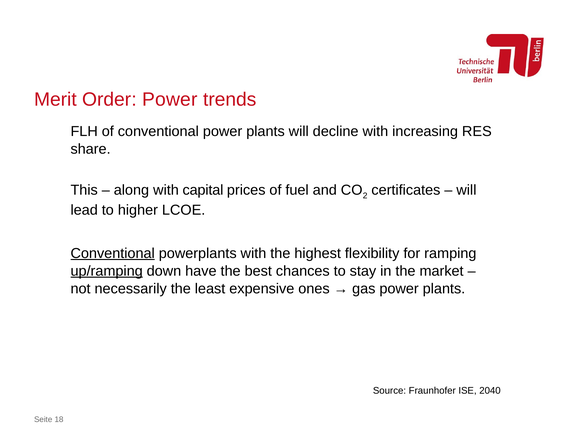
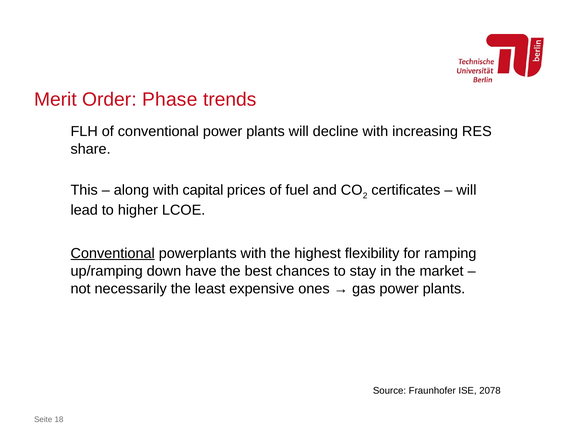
Order Power: Power -> Phase
up/ramping underline: present -> none
2040: 2040 -> 2078
